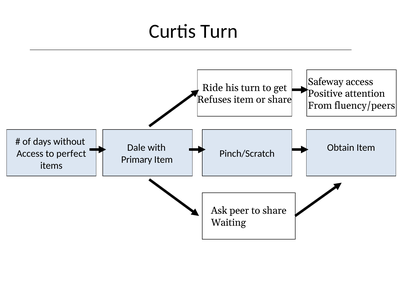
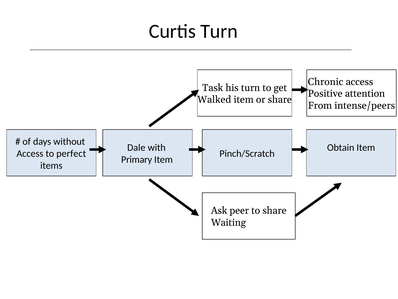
Safeway: Safeway -> Chronic
Ride: Ride -> Task
Refuses: Refuses -> Walked
fluency/peers: fluency/peers -> intense/peers
